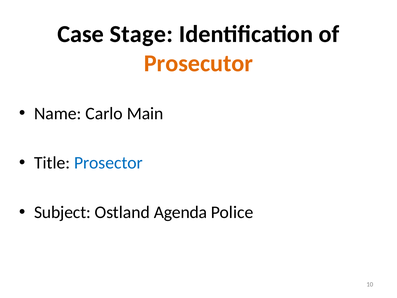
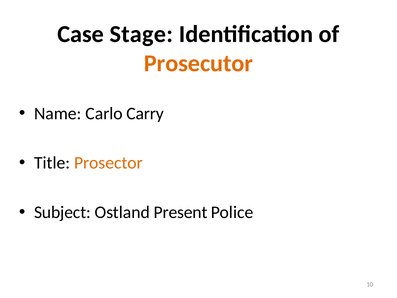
Main: Main -> Carry
Prosector colour: blue -> orange
Agenda: Agenda -> Present
